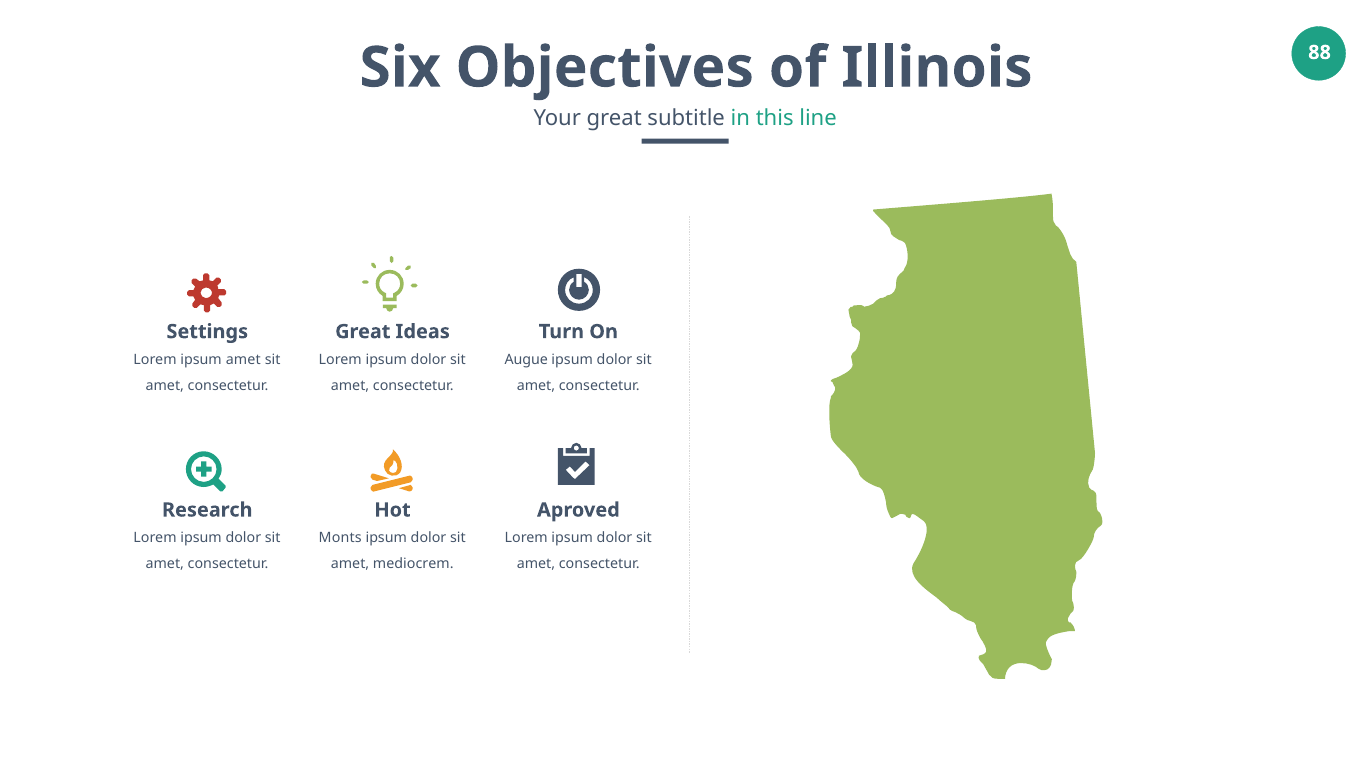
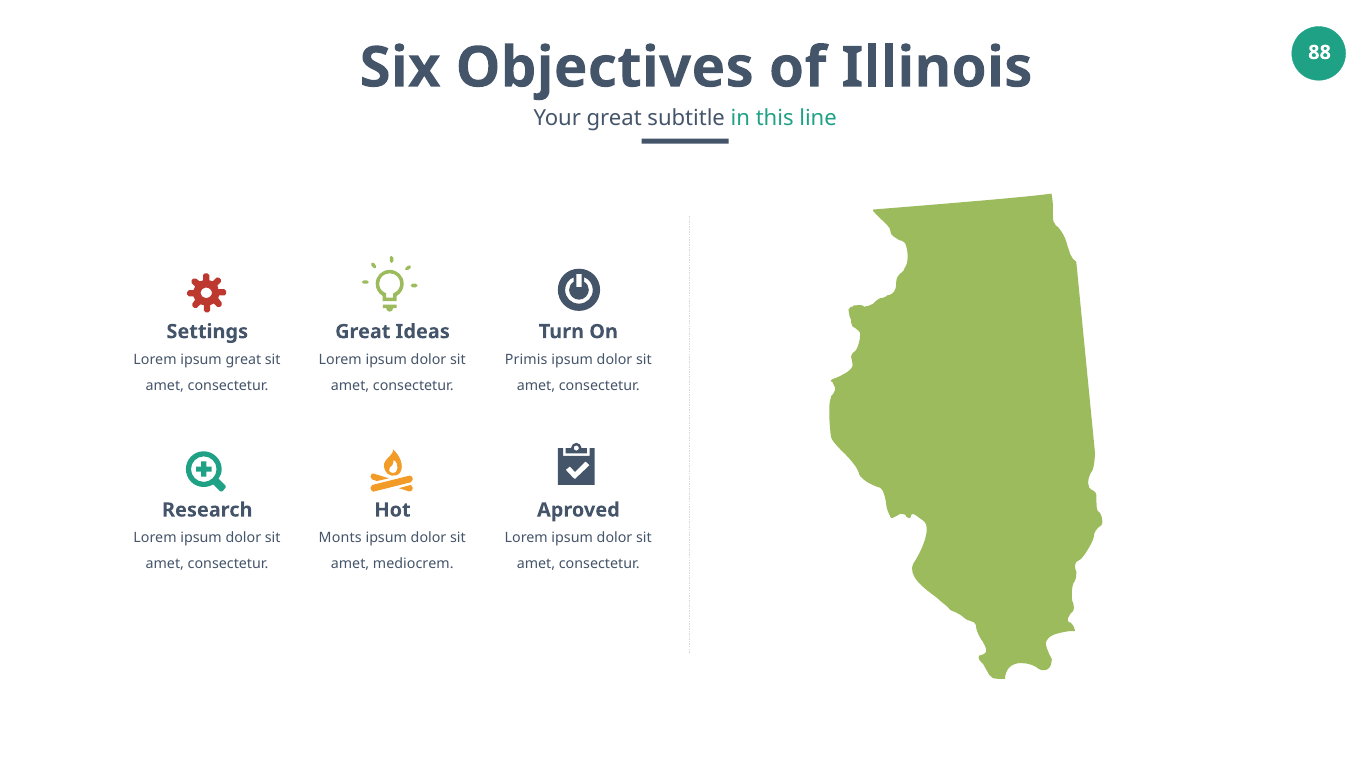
ipsum amet: amet -> great
Augue: Augue -> Primis
